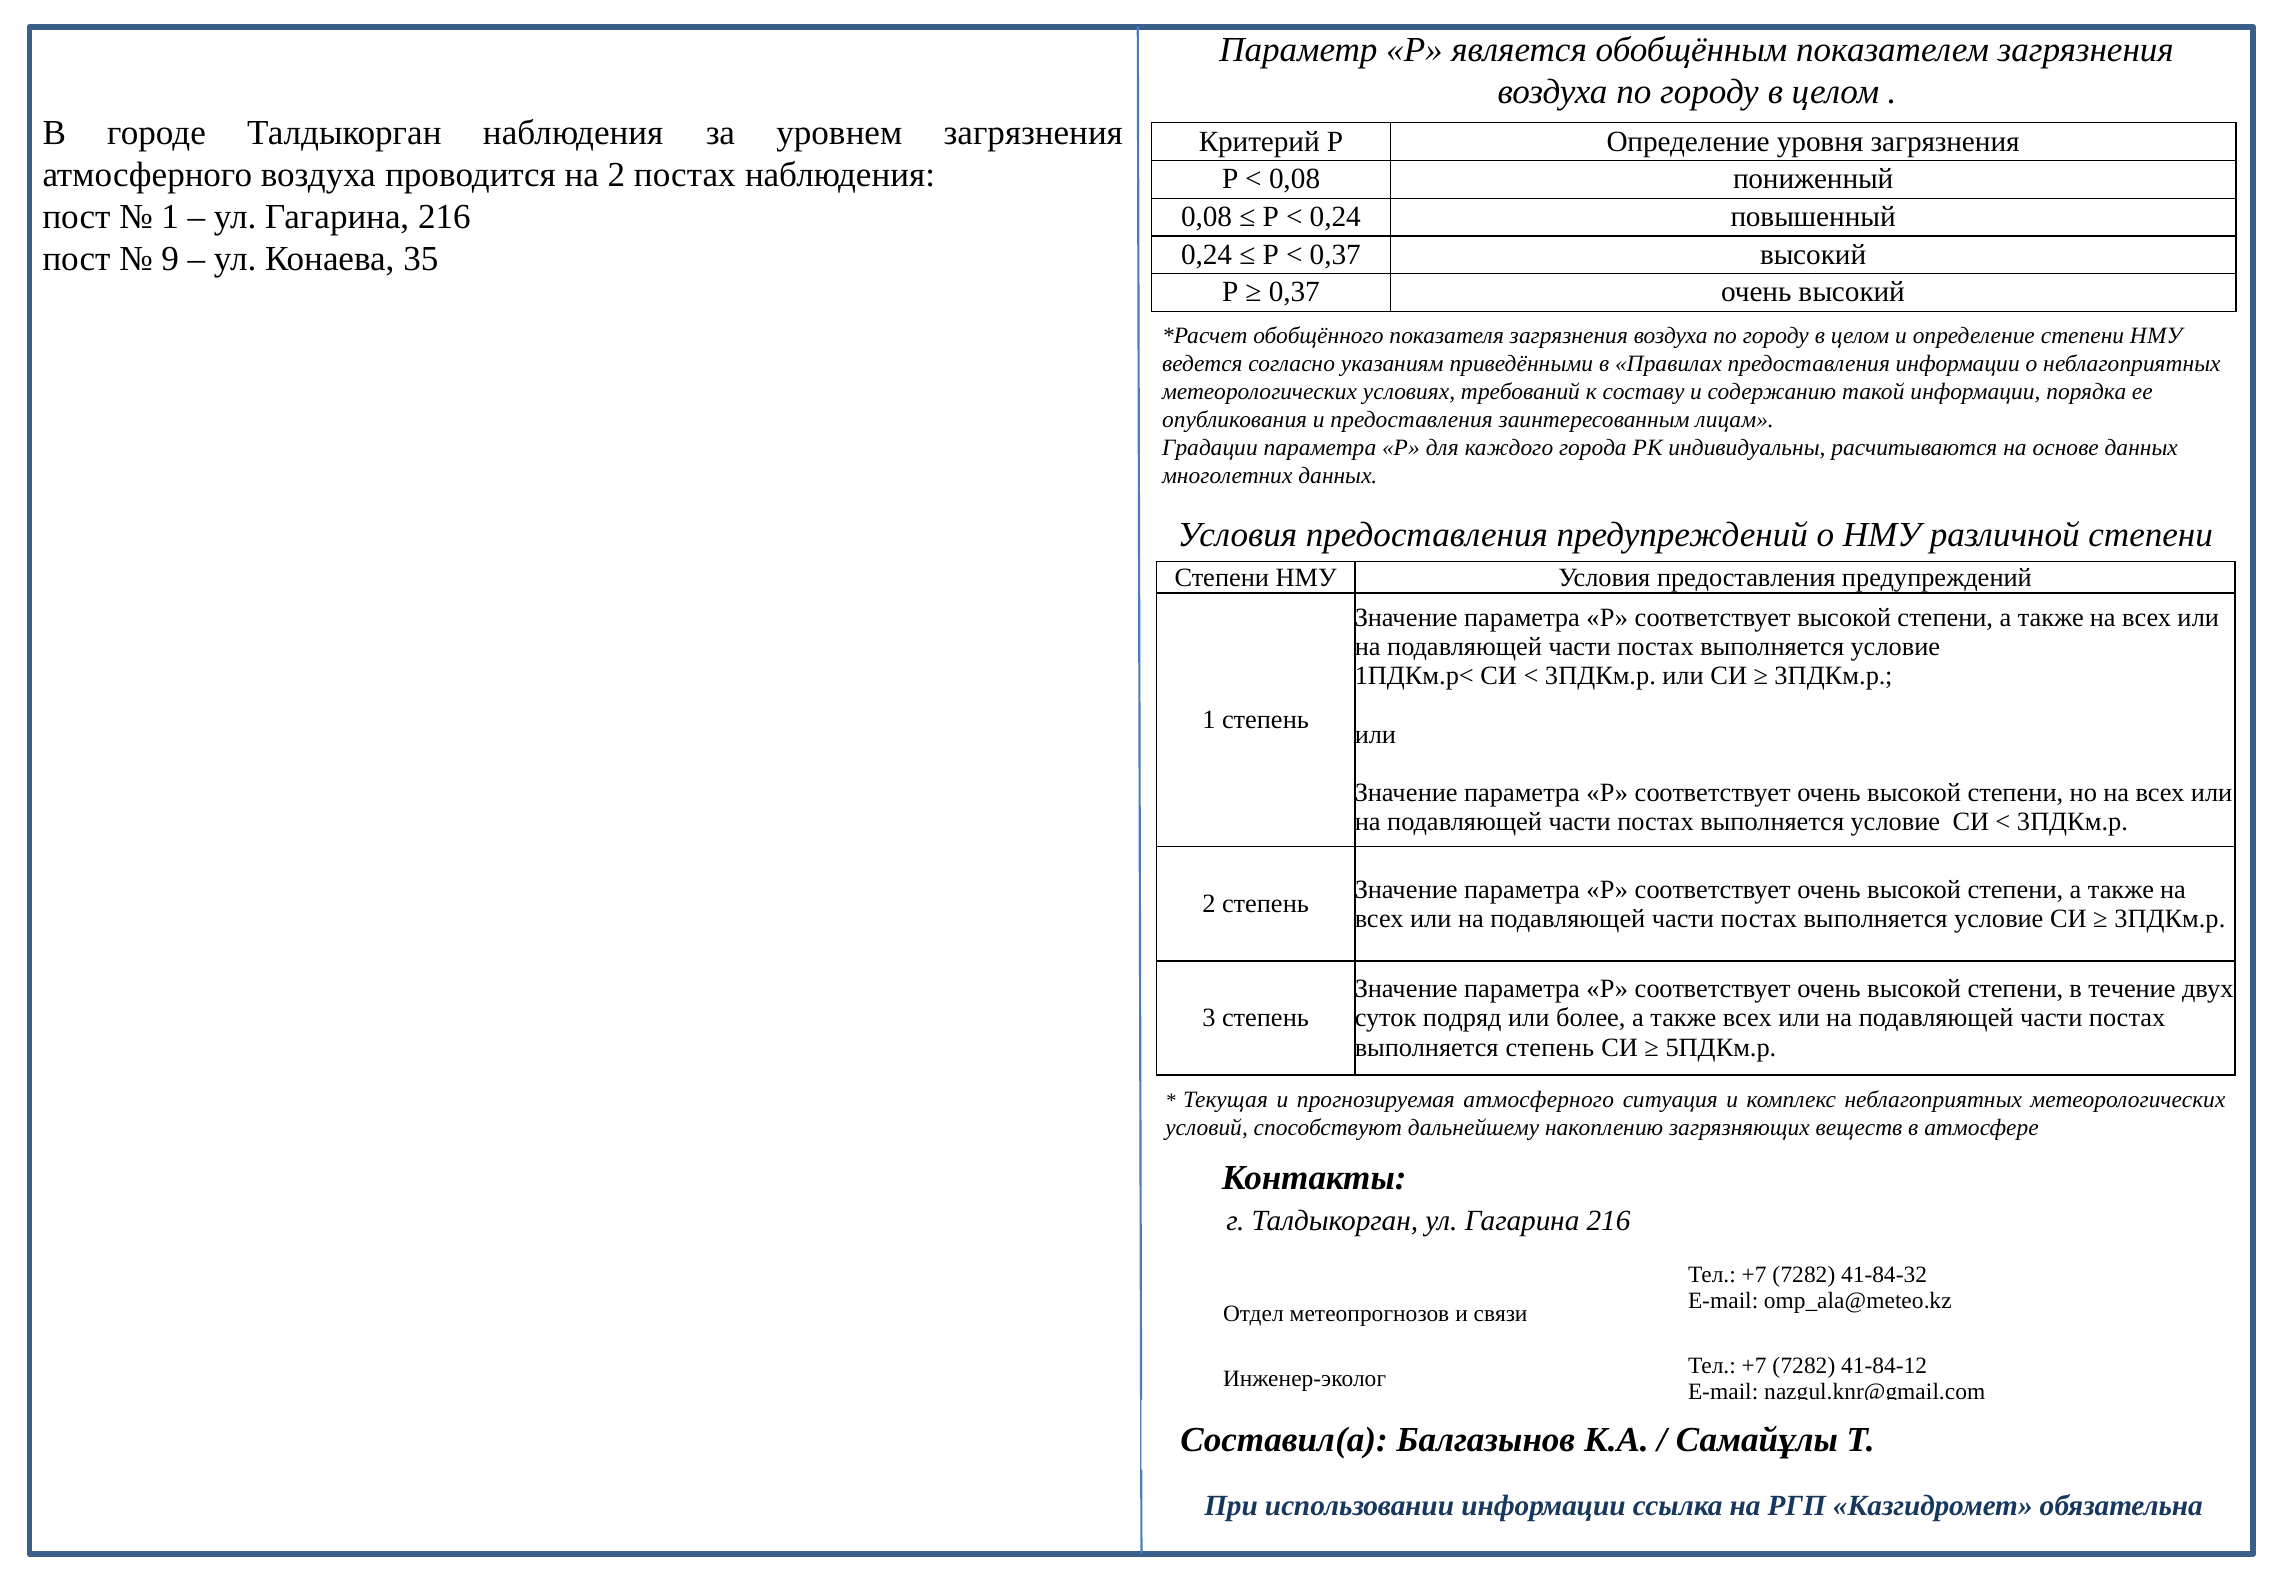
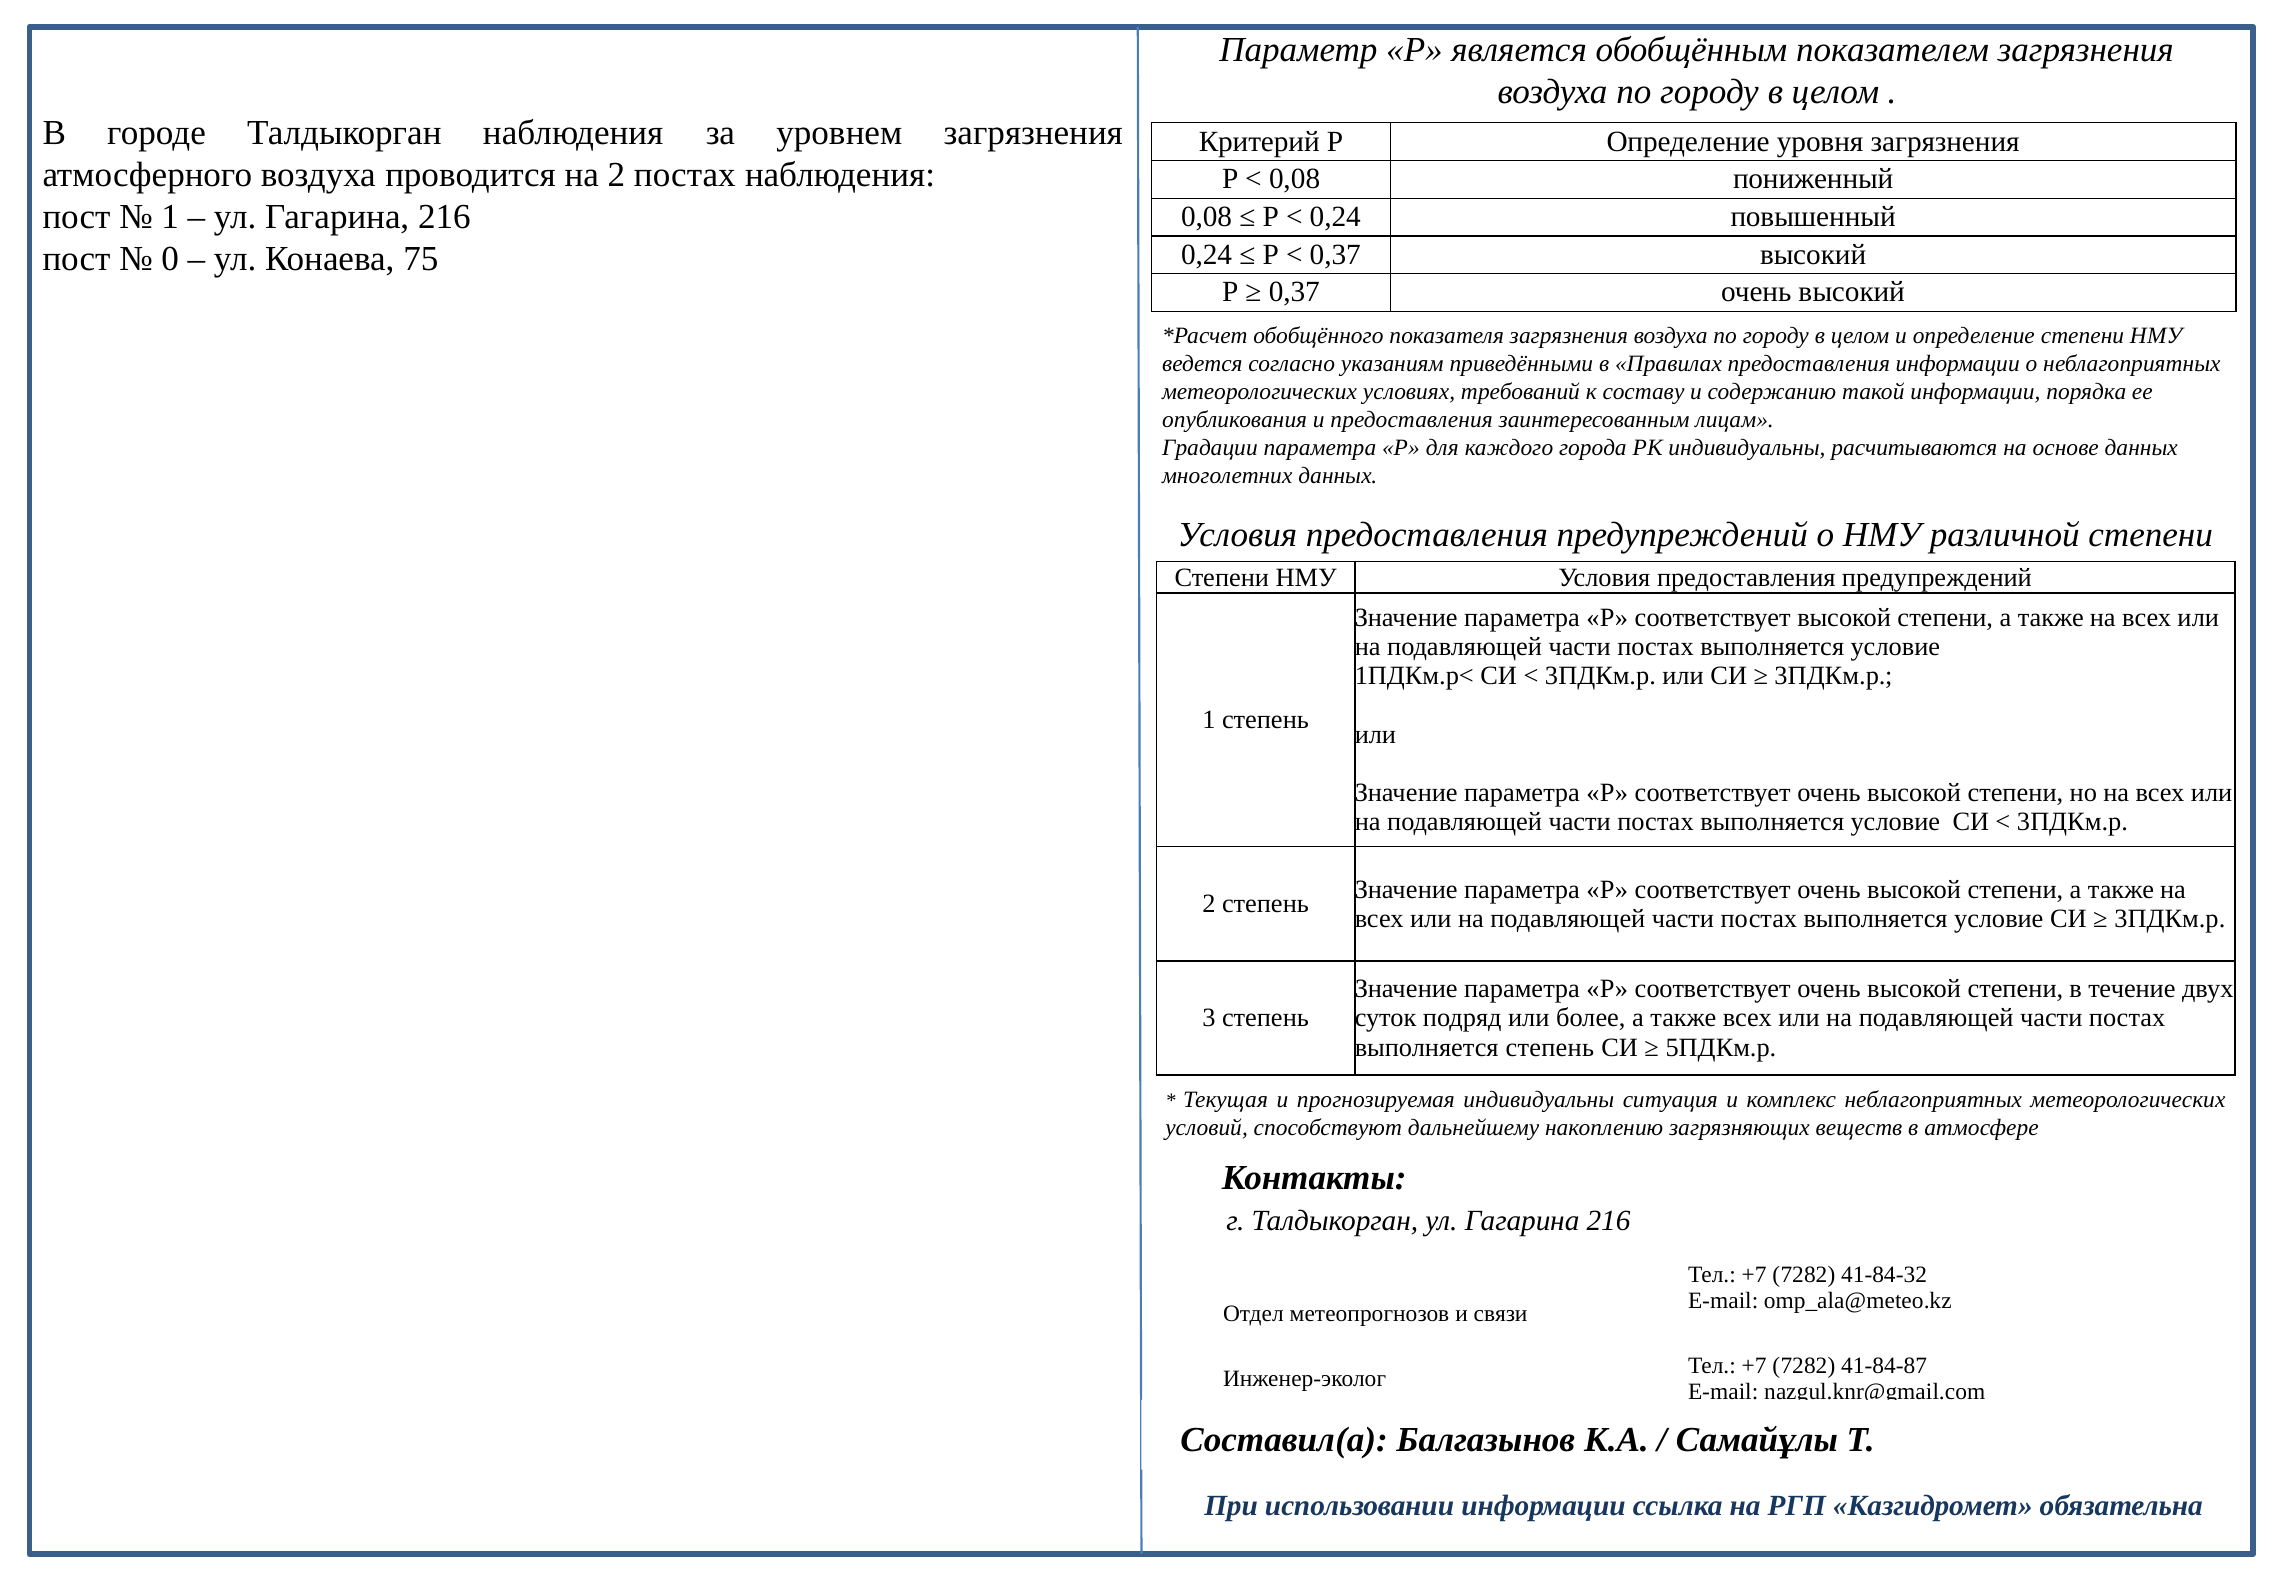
9: 9 -> 0
35: 35 -> 75
прогнозируемая атмосферного: атмосферного -> индивидуальны
41-84-12: 41-84-12 -> 41-84-87
